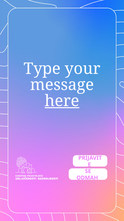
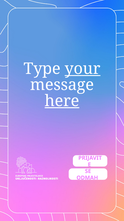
your underline: none -> present
